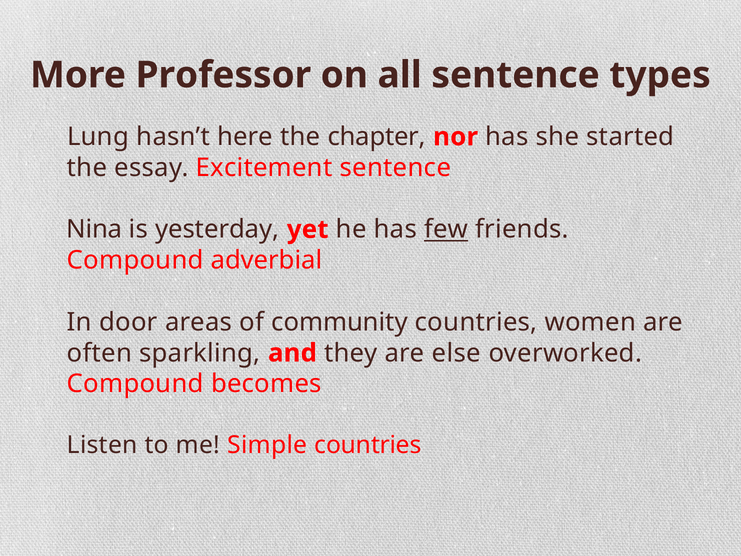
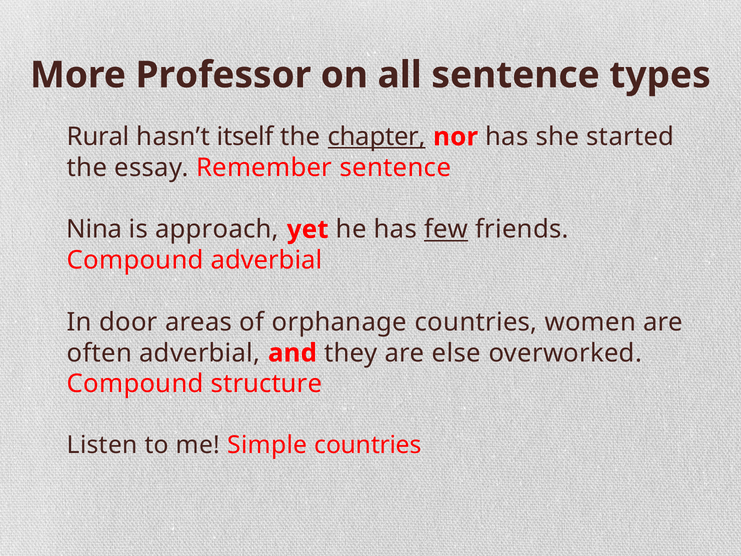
Lung: Lung -> Rural
here: here -> itself
chapter underline: none -> present
Excitement: Excitement -> Remember
yesterday: yesterday -> approach
community: community -> orphanage
often sparkling: sparkling -> adverbial
becomes: becomes -> structure
